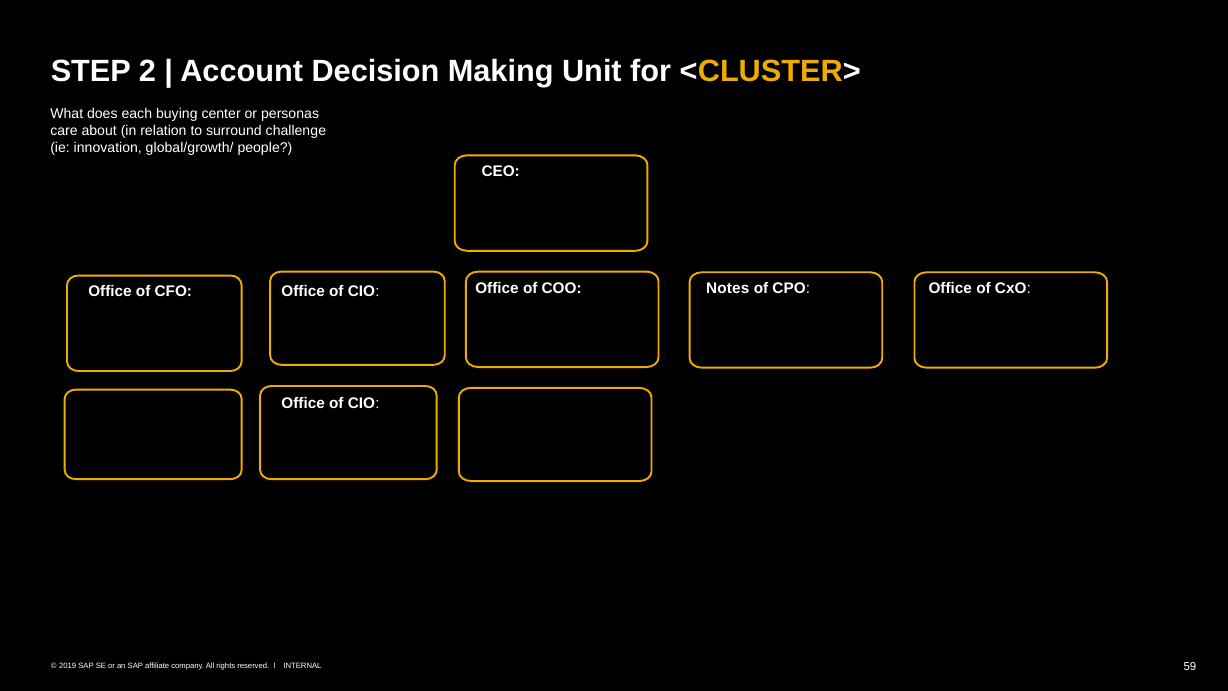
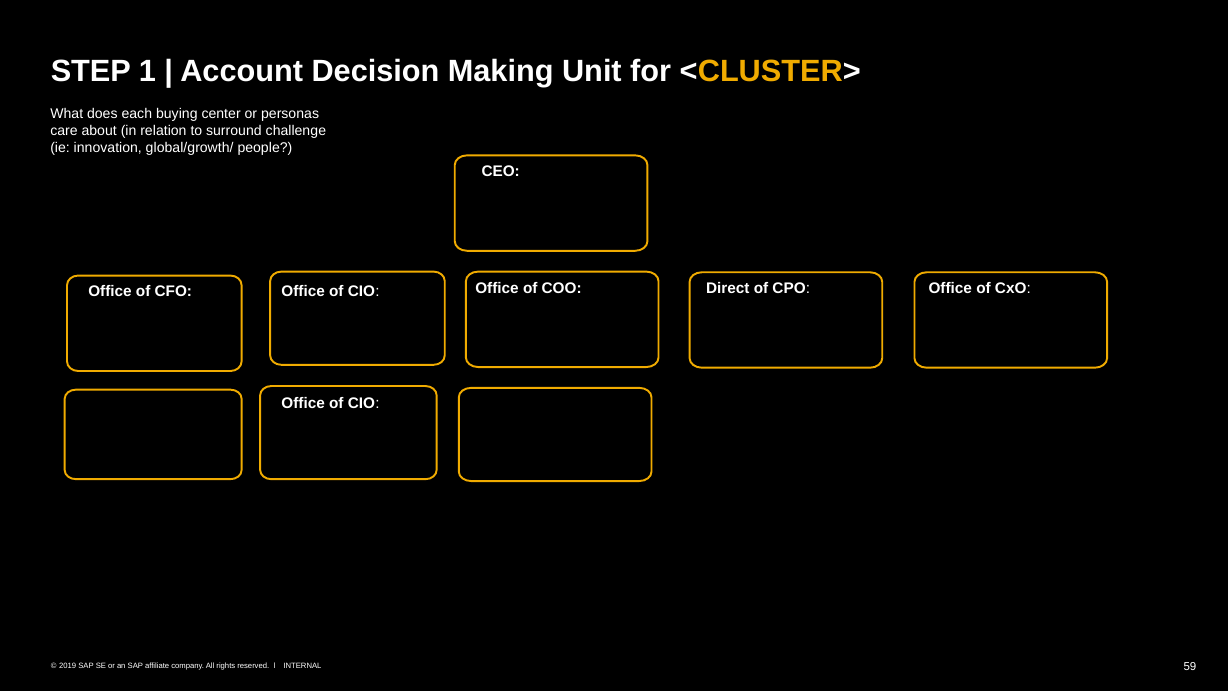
2: 2 -> 1
Notes: Notes -> Direct
